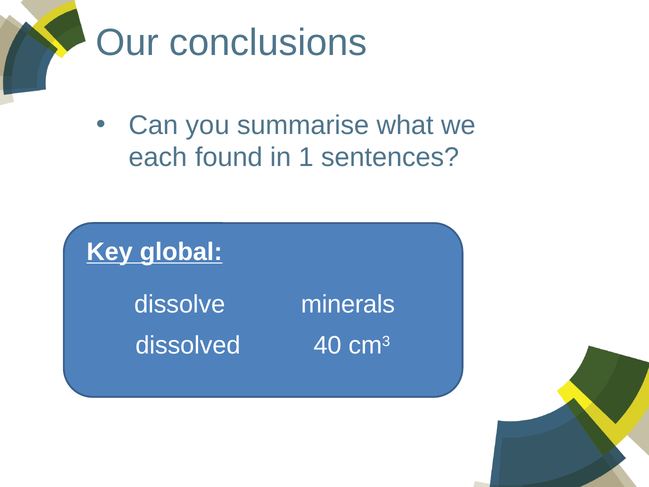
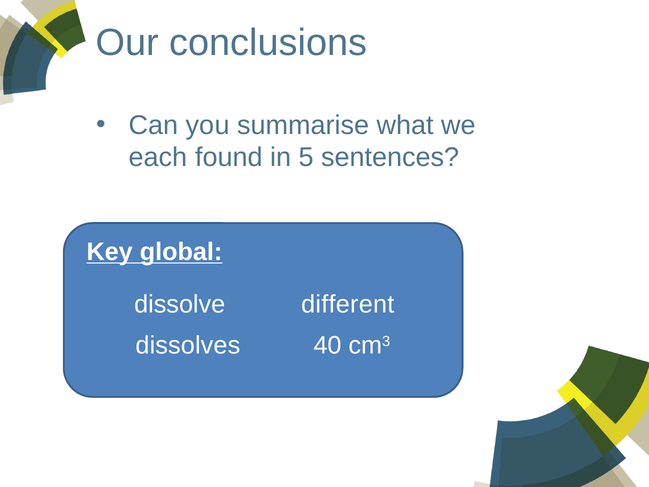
1: 1 -> 5
minerals: minerals -> different
dissolved: dissolved -> dissolves
